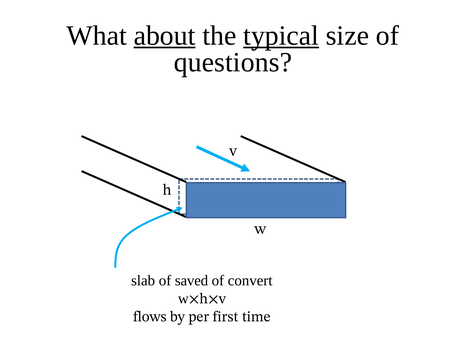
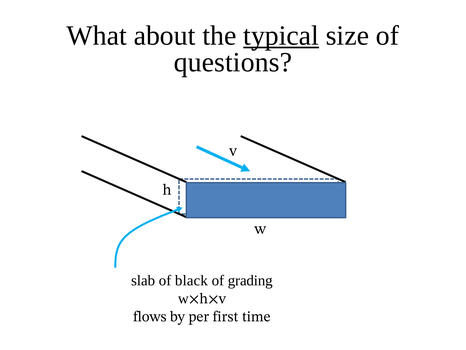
about underline: present -> none
saved: saved -> black
convert: convert -> grading
